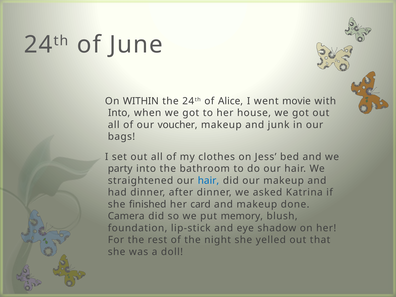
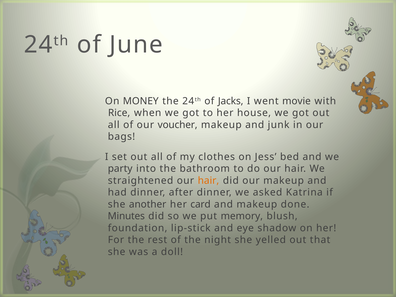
WITHIN: WITHIN -> MONEY
Alice: Alice -> Jacks
Into at (119, 113): Into -> Rice
hair at (208, 181) colour: blue -> orange
finished: finished -> another
Camera: Camera -> Minutes
